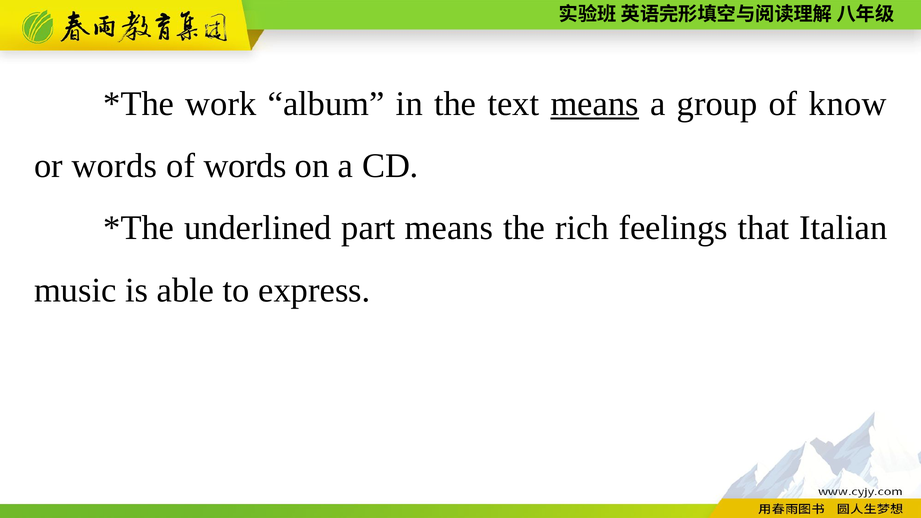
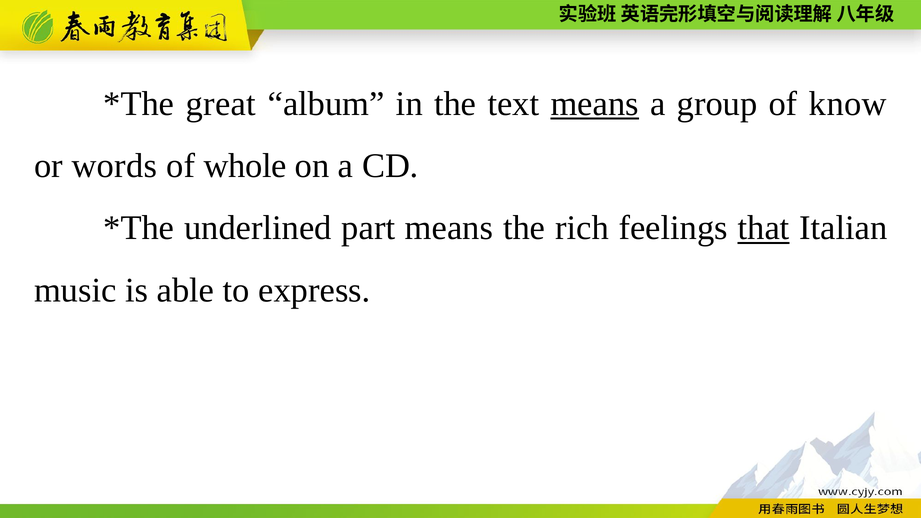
work: work -> great
of words: words -> whole
that underline: none -> present
